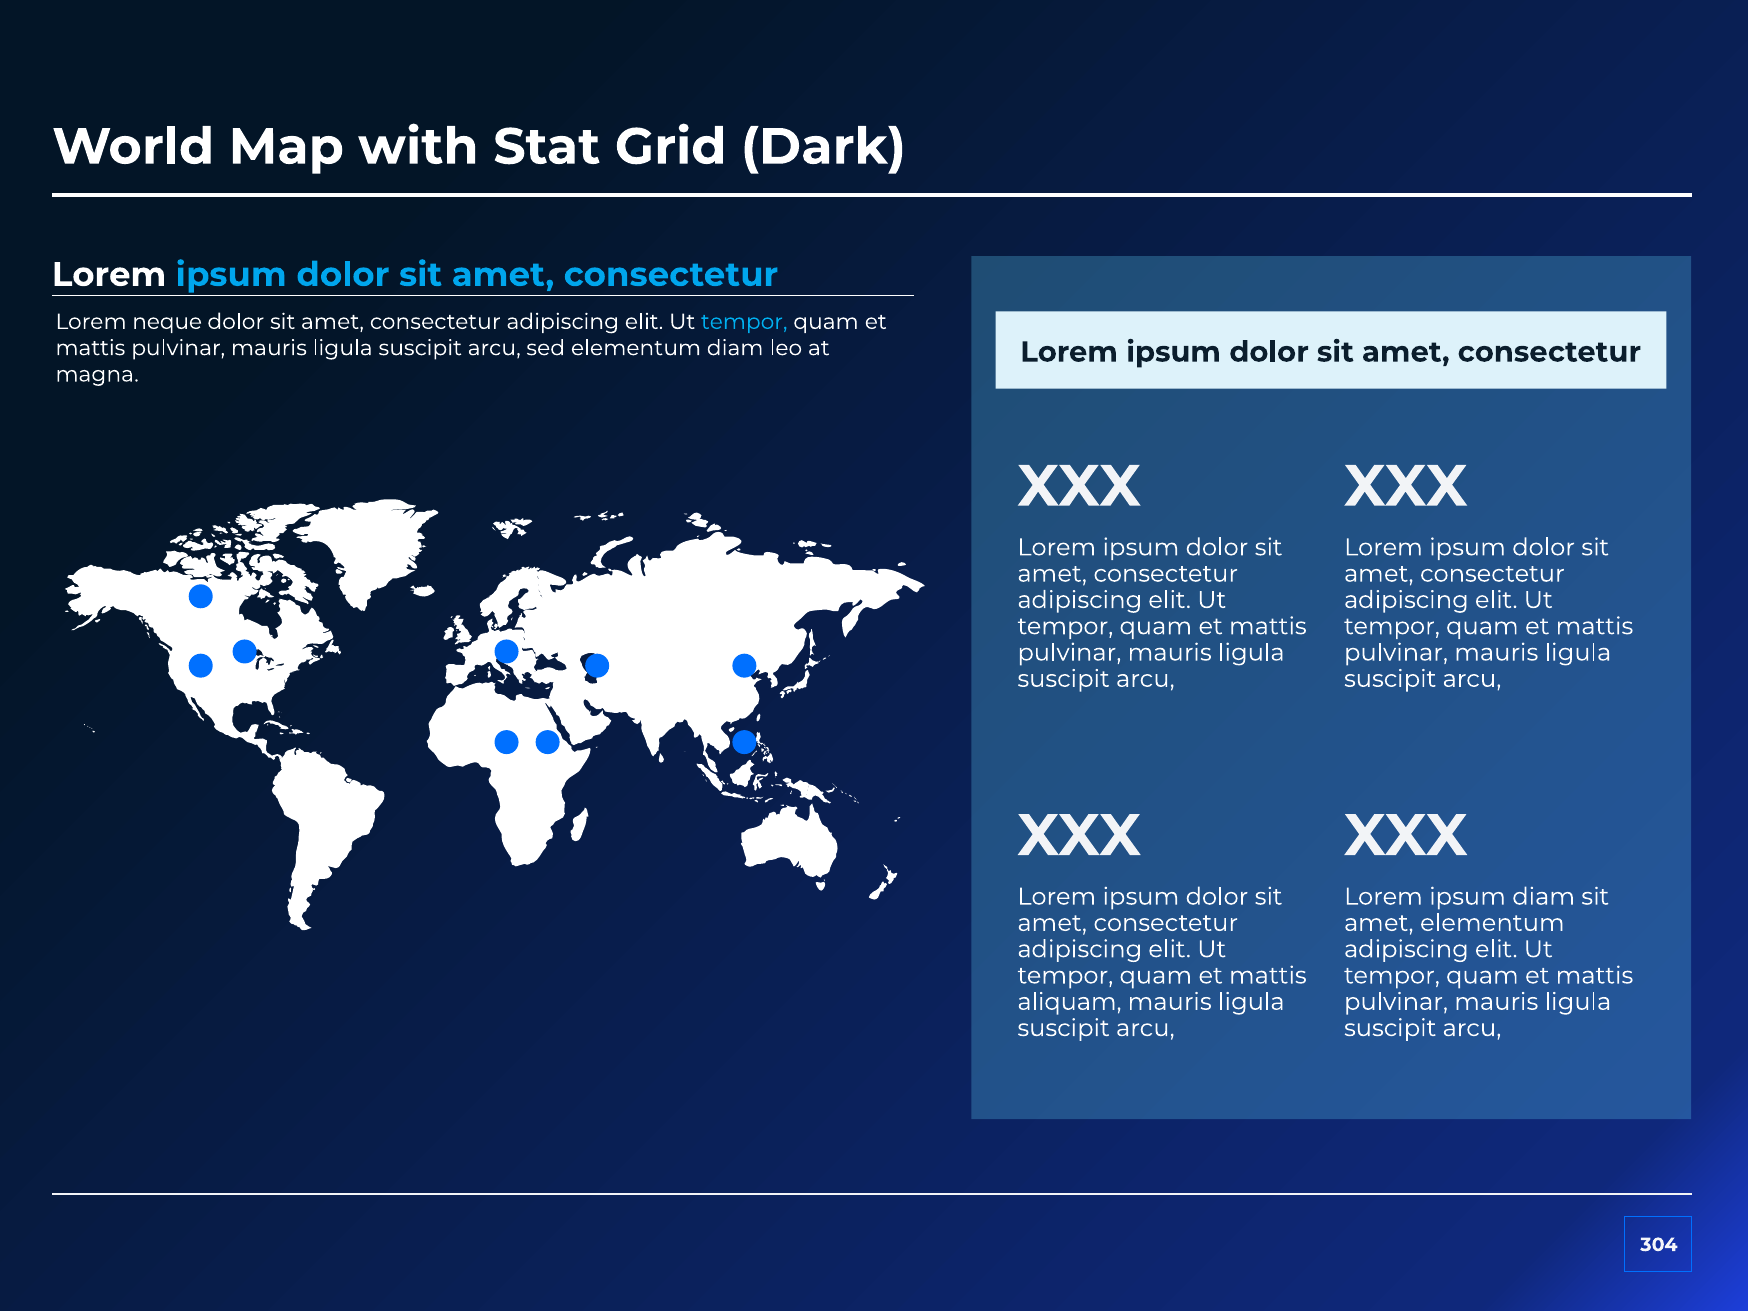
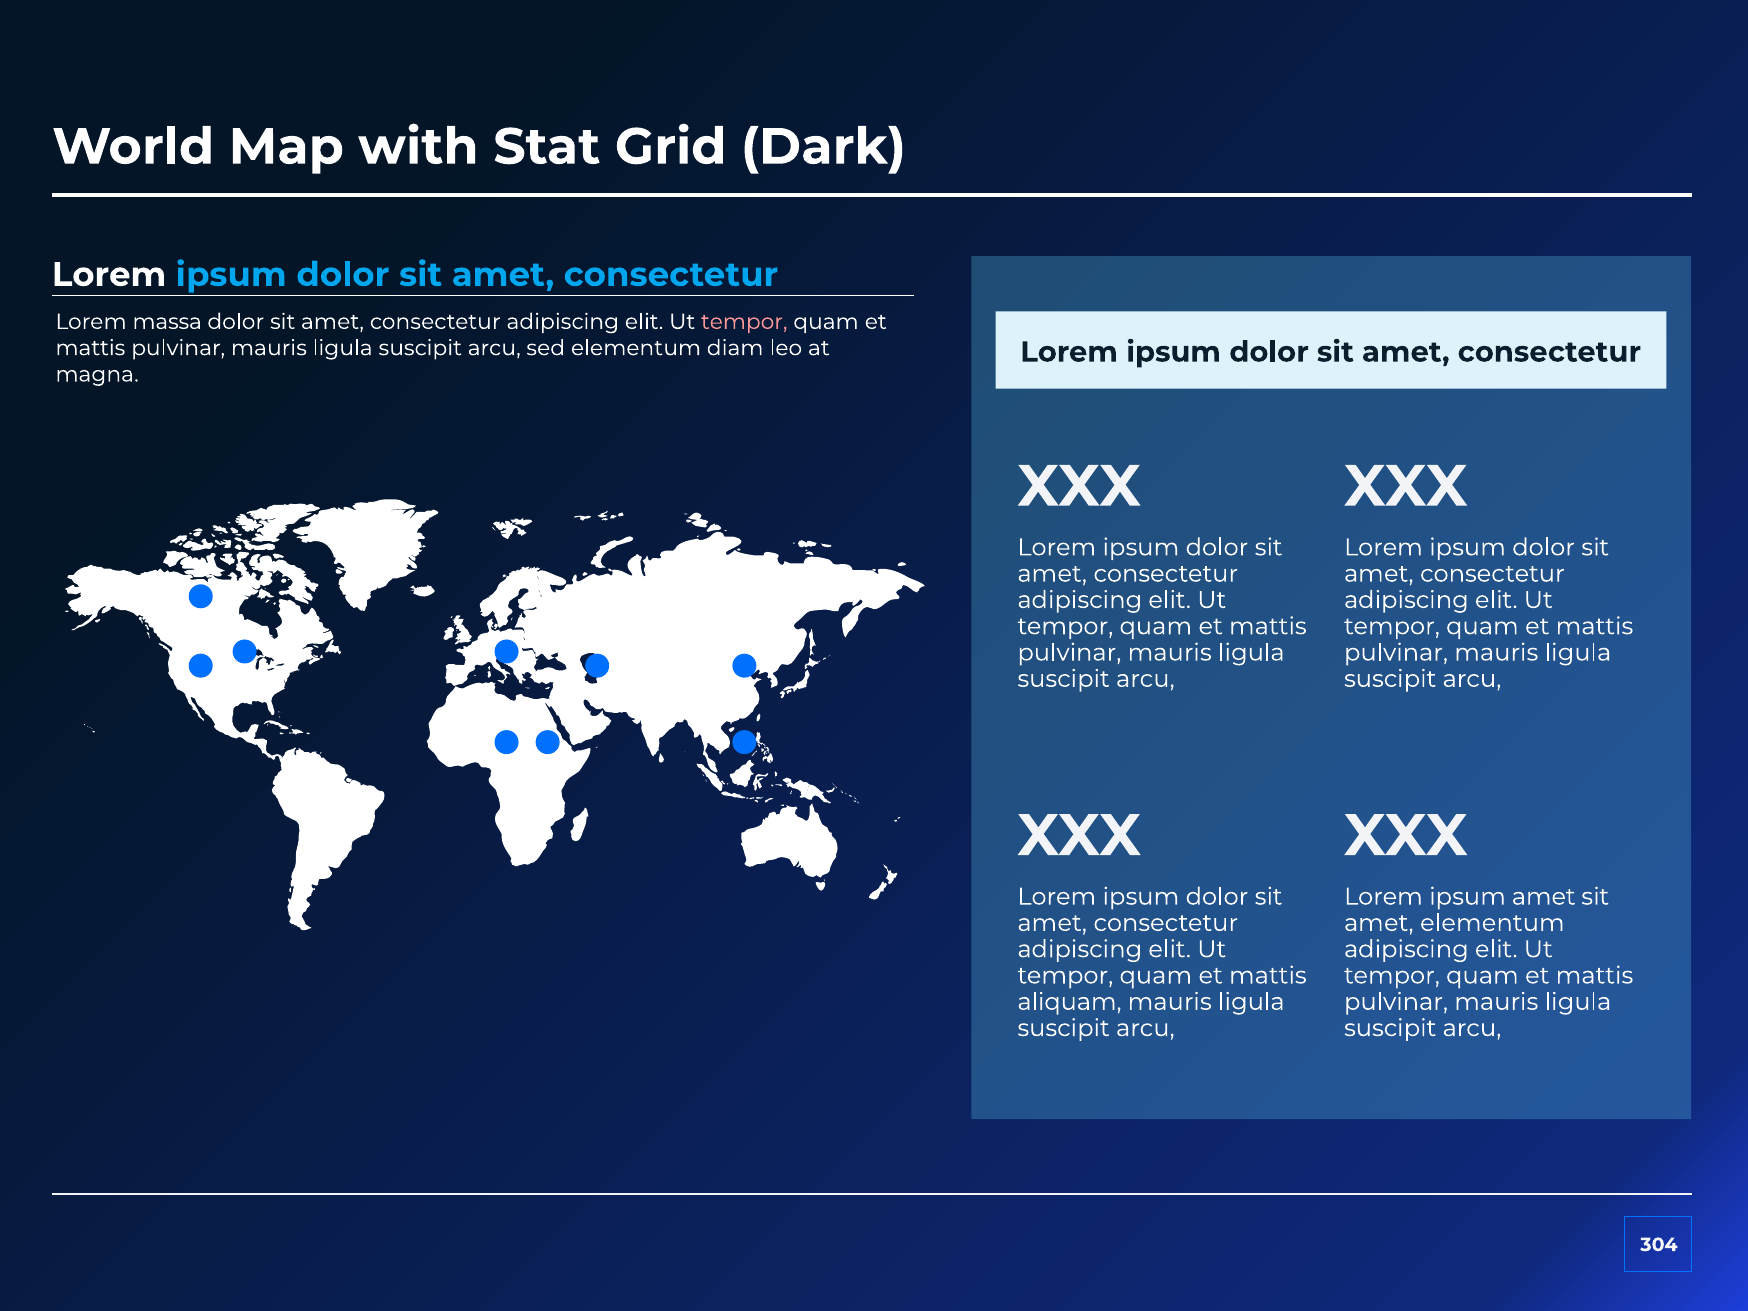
neque: neque -> massa
tempor at (744, 322) colour: light blue -> pink
ipsum diam: diam -> amet
